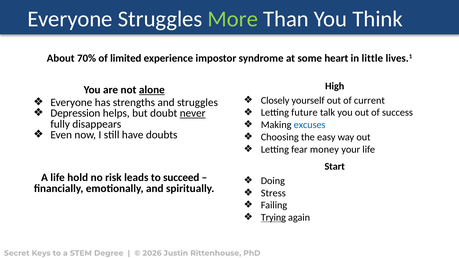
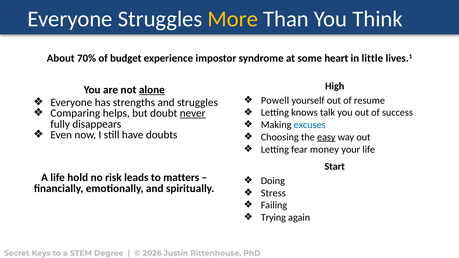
More colour: light green -> yellow
limited: limited -> budget
Closely: Closely -> Powell
current: current -> resume
Depression: Depression -> Comparing
future: future -> knows
easy underline: none -> present
succeed: succeed -> matters
Trying underline: present -> none
